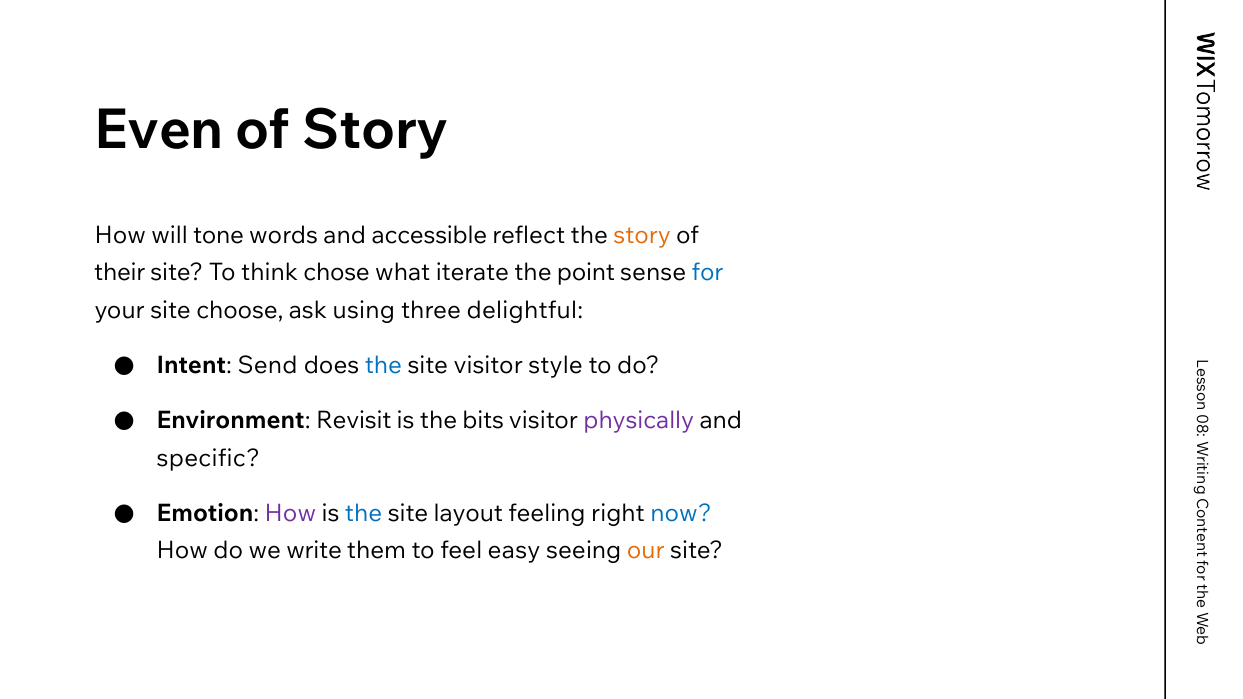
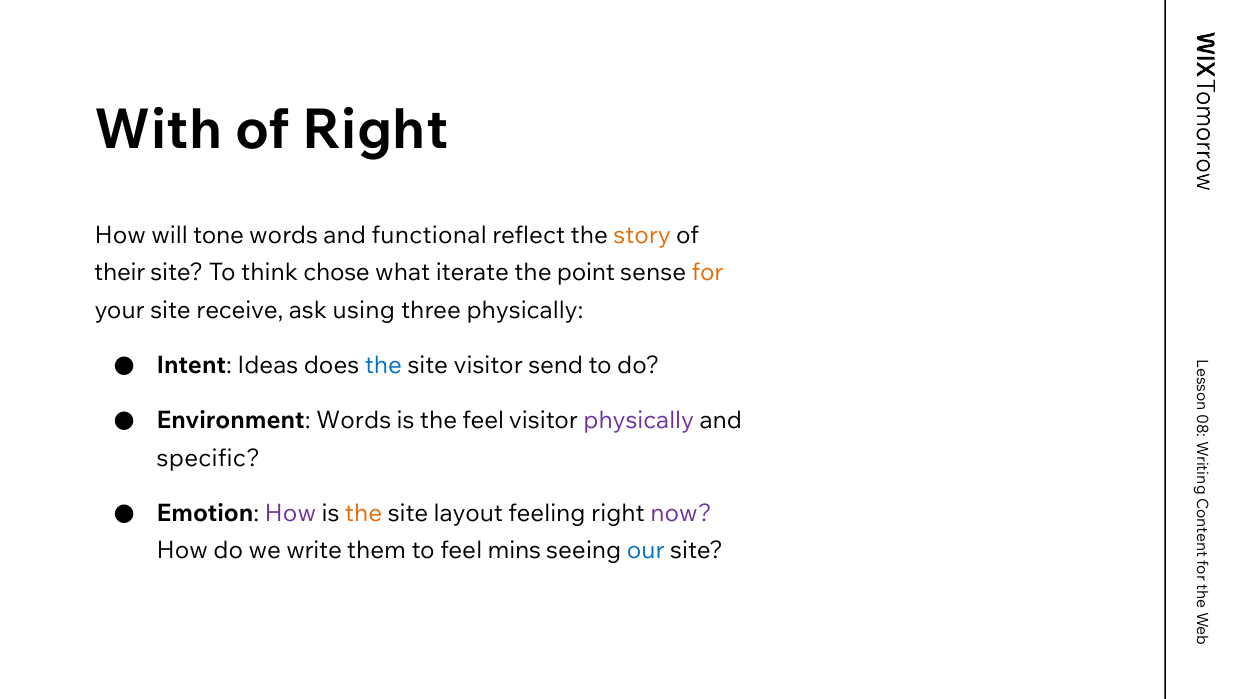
Even: Even -> With
of Story: Story -> Right
accessible: accessible -> functional
for colour: blue -> orange
choose: choose -> receive
three delightful: delightful -> physically
Send: Send -> Ideas
style: style -> send
Environment Revisit: Revisit -> Words
the bits: bits -> feel
the at (364, 513) colour: blue -> orange
now colour: blue -> purple
easy: easy -> mins
our colour: orange -> blue
